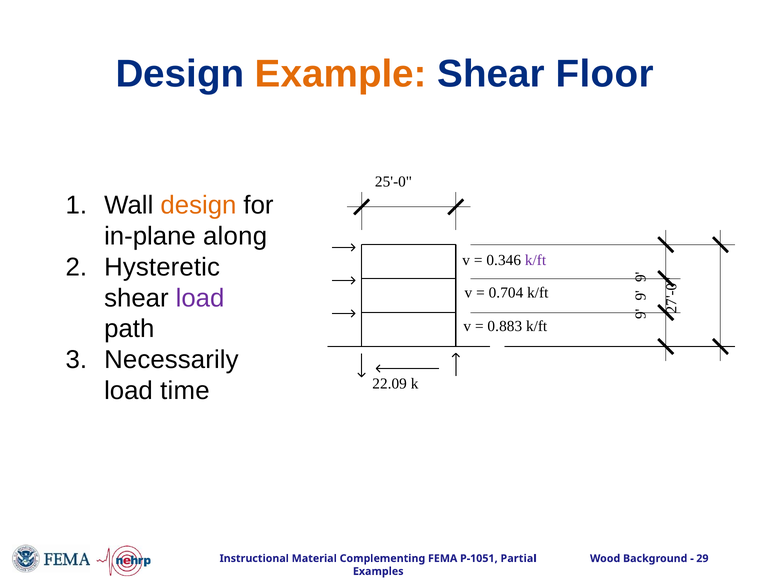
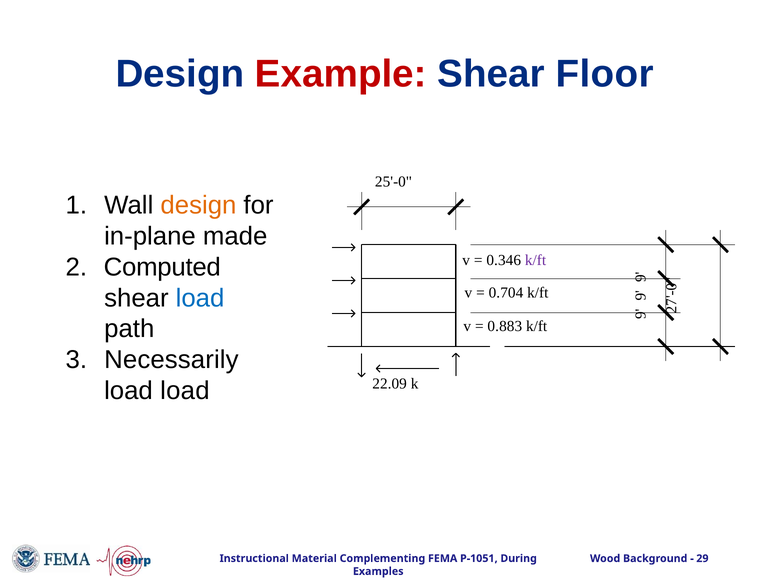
Example colour: orange -> red
along: along -> made
Hysteretic: Hysteretic -> Computed
load at (200, 298) colour: purple -> blue
load time: time -> load
Partial: Partial -> During
